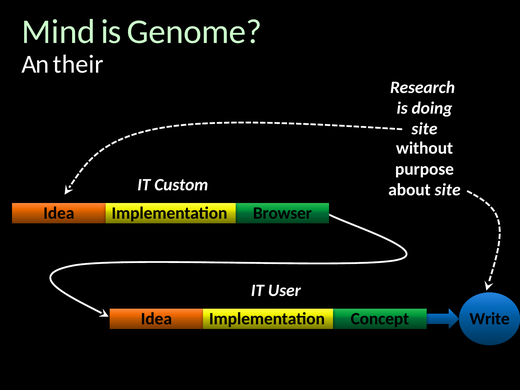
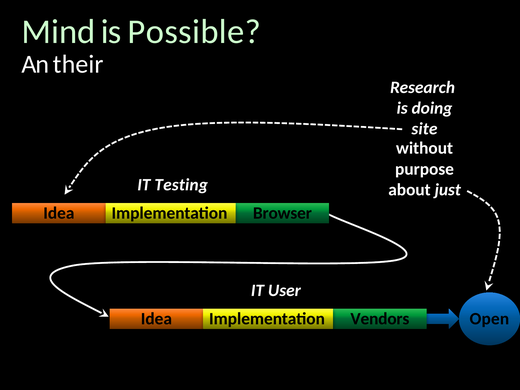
Genome: Genome -> Possible
Custom: Custom -> Testing
about site: site -> just
Concept: Concept -> Vendors
Write: Write -> Open
